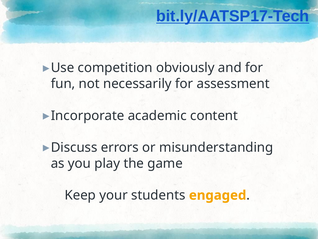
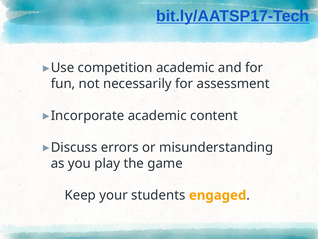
competition obviously: obviously -> academic
